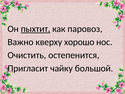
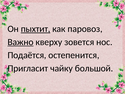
Важно underline: none -> present
хорошо: хорошо -> зовется
Очистить: Очистить -> Подаётся
